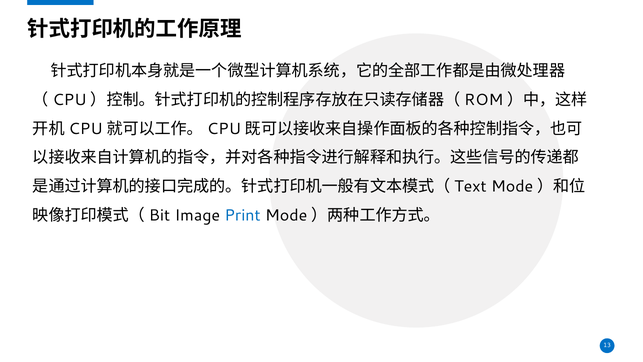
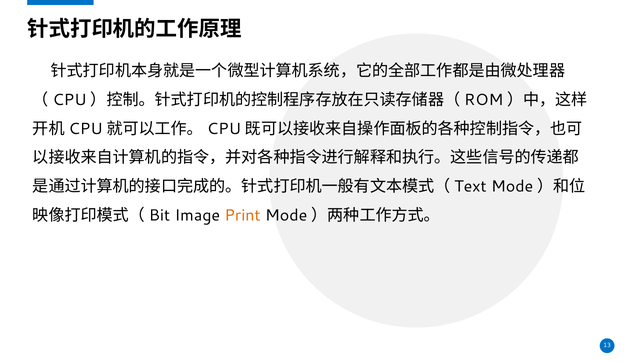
Print colour: blue -> orange
